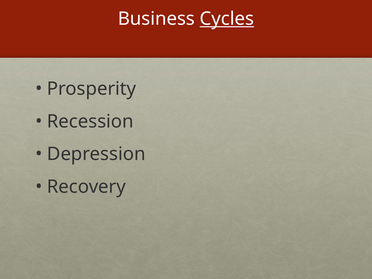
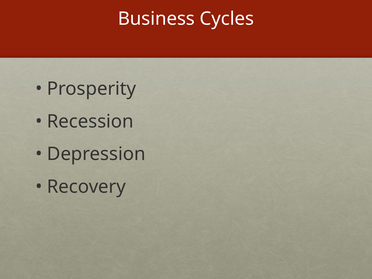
Cycles underline: present -> none
